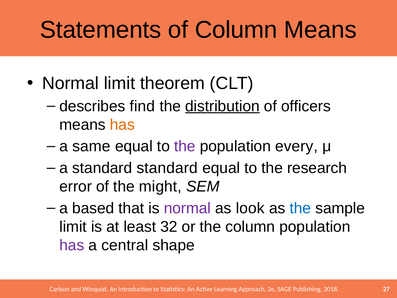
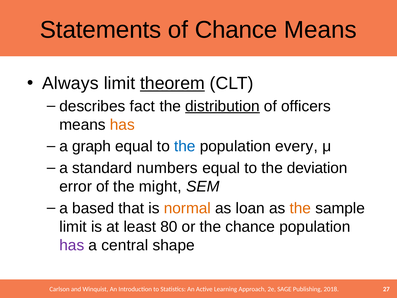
of Column: Column -> Chance
Normal at (70, 83): Normal -> Always
theorem underline: none -> present
find: find -> fact
same: same -> graph
the at (185, 146) colour: purple -> blue
standard standard: standard -> numbers
research: research -> deviation
normal at (187, 208) colour: purple -> orange
look: look -> loan
the at (300, 208) colour: blue -> orange
32: 32 -> 80
the column: column -> chance
